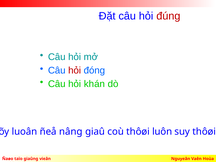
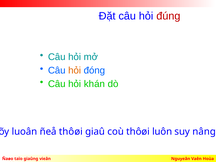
hỏi at (75, 70) colour: red -> orange
ñeå nâng: nâng -> thôøi
suy thôøi: thôøi -> nâng
